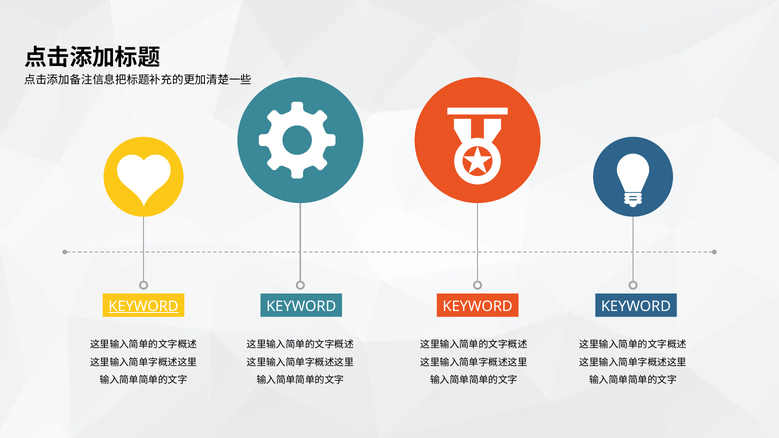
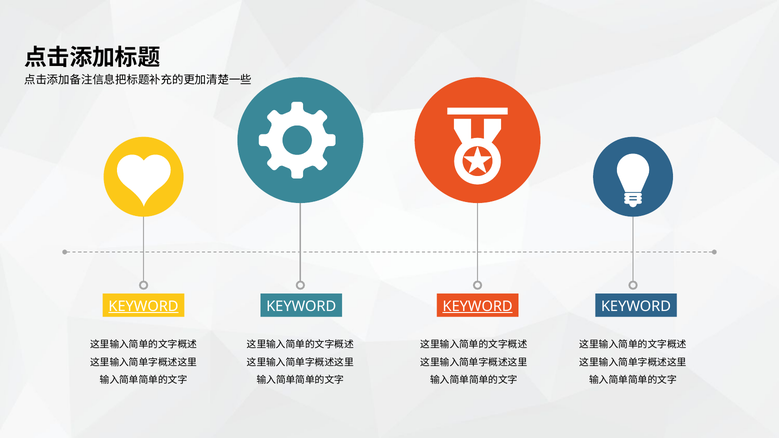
KEYWORD at (478, 306) underline: none -> present
